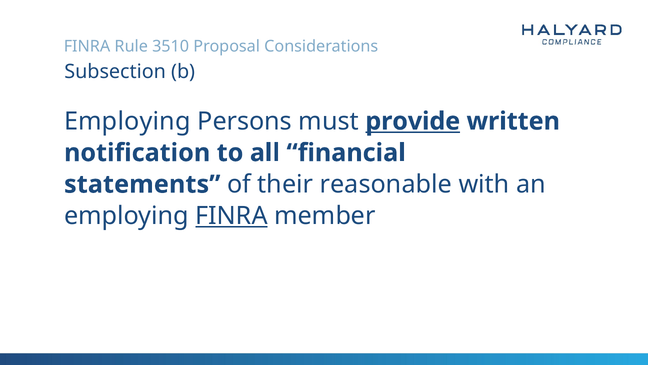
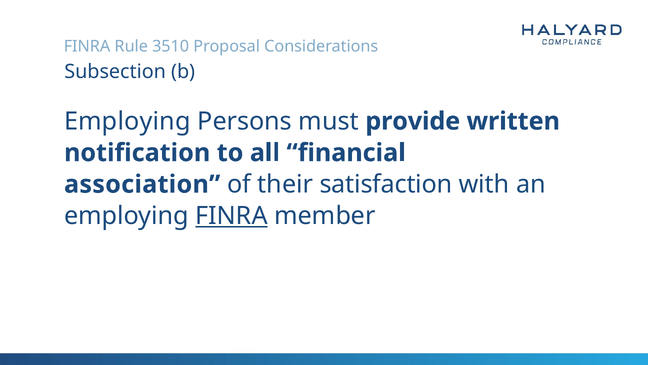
provide underline: present -> none
statements: statements -> association
reasonable: reasonable -> satisfaction
